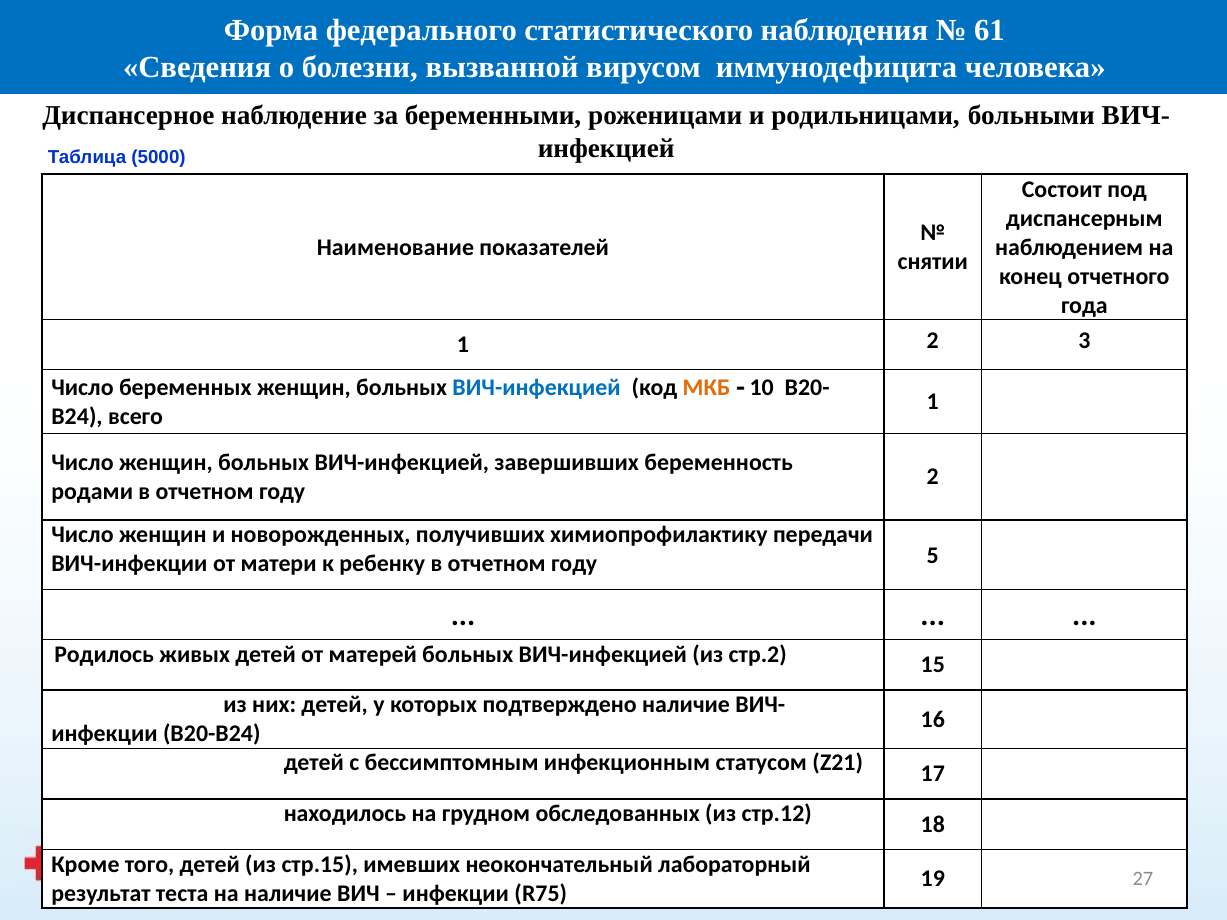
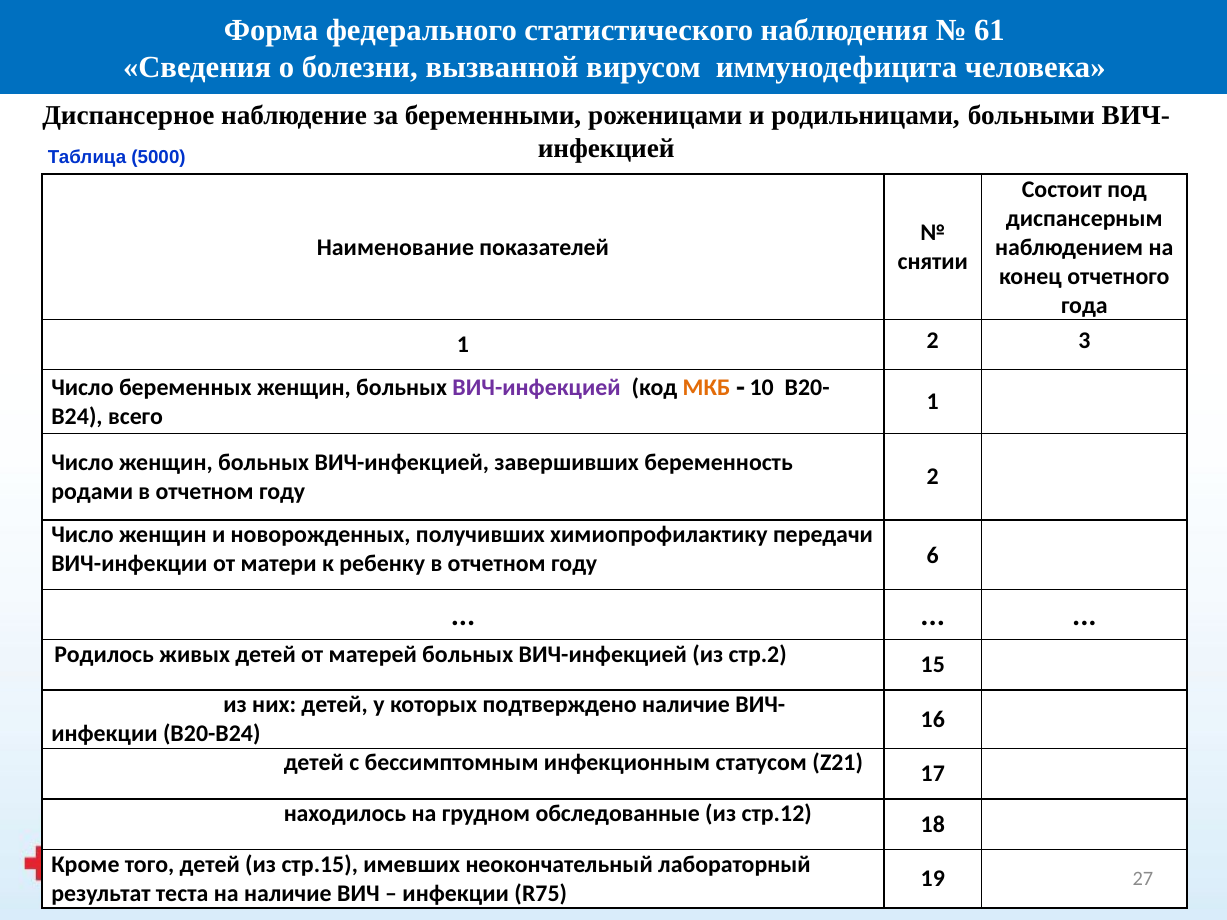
ВИЧ-инфекцией at (537, 387) colour: blue -> purple
5: 5 -> 6
обследованных: обследованных -> обследованные
